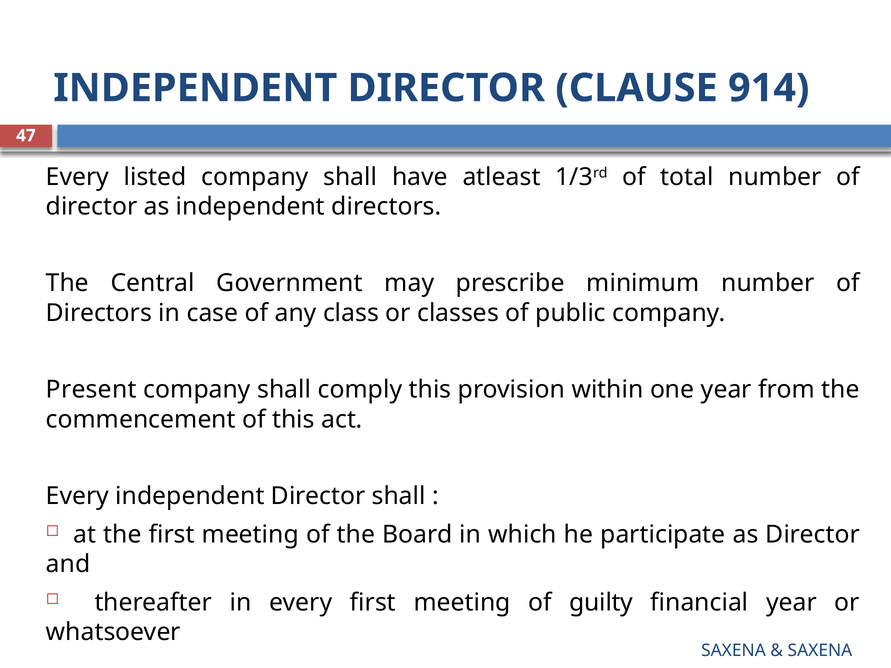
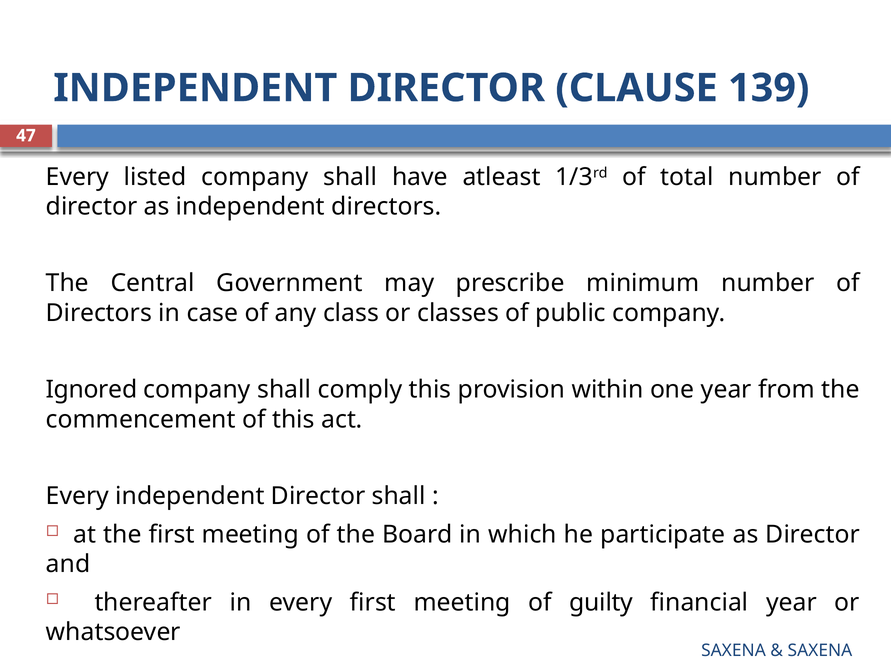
914: 914 -> 139
Present: Present -> Ignored
